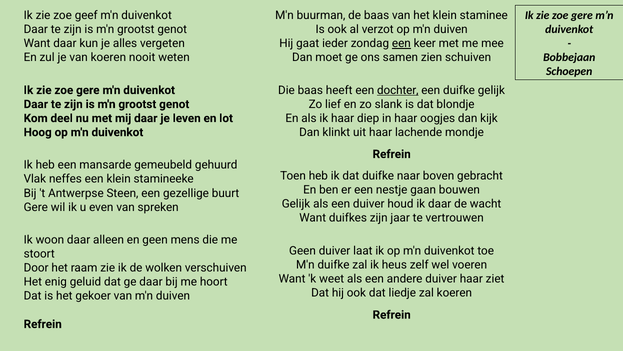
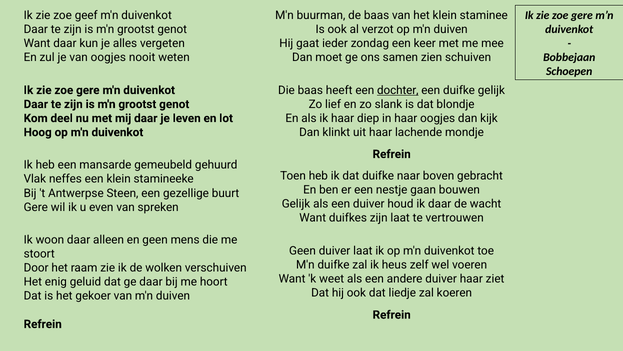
een at (401, 43) underline: present -> none
van koeren: koeren -> oogjes
zijn jaar: jaar -> laat
